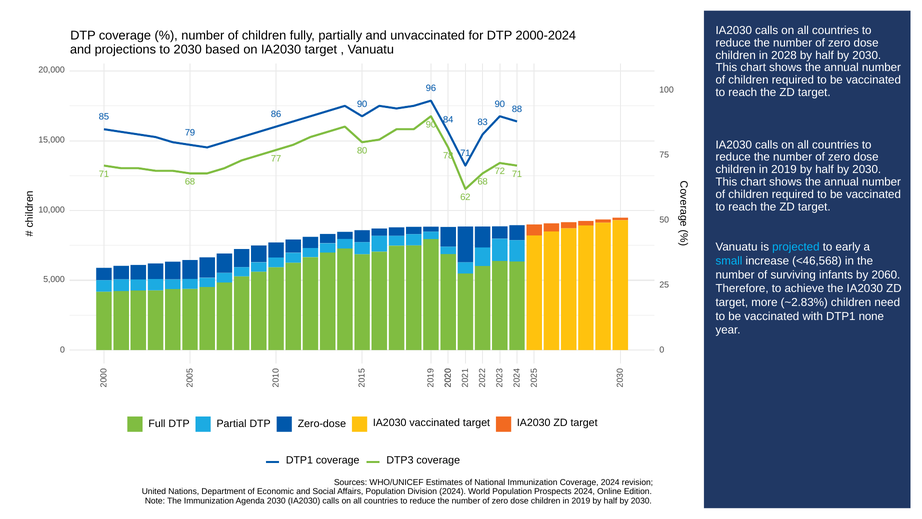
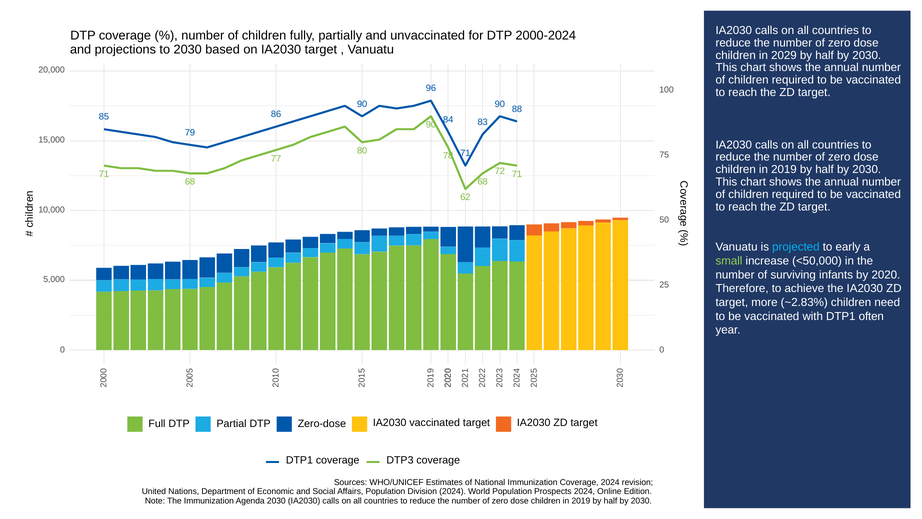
2028: 2028 -> 2029
small colour: light blue -> light green
<46,568: <46,568 -> <50,000
2060: 2060 -> 2020
none: none -> often
